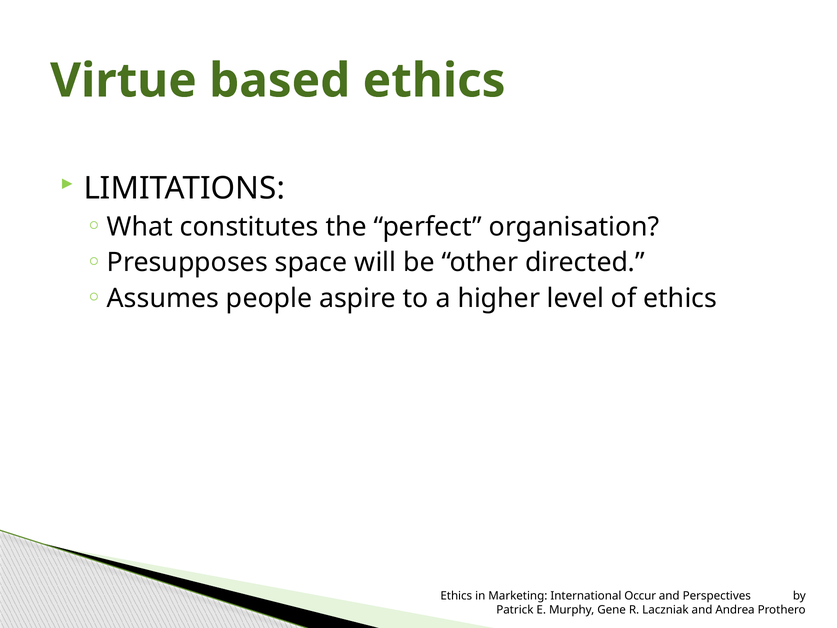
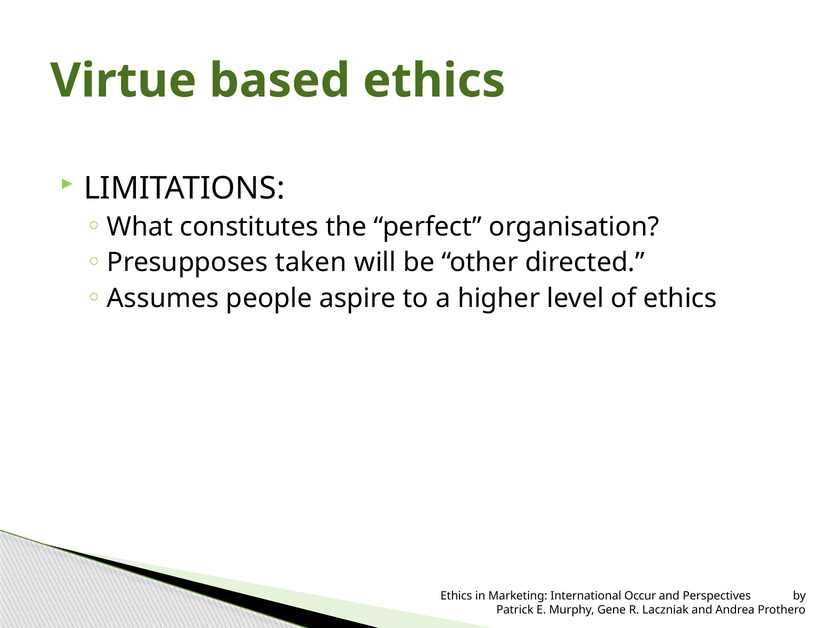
space: space -> taken
